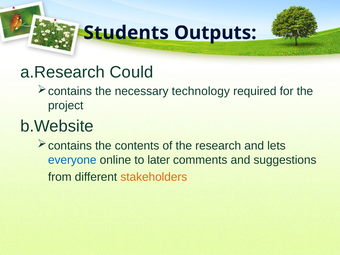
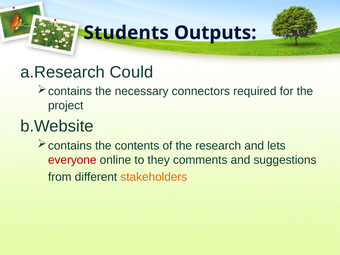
technology: technology -> connectors
everyone colour: blue -> red
later: later -> they
